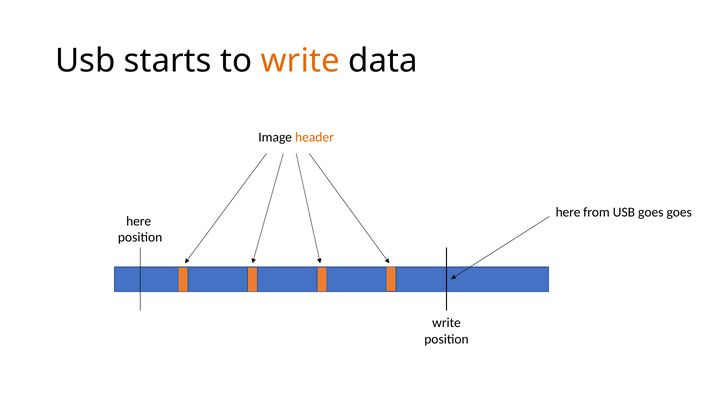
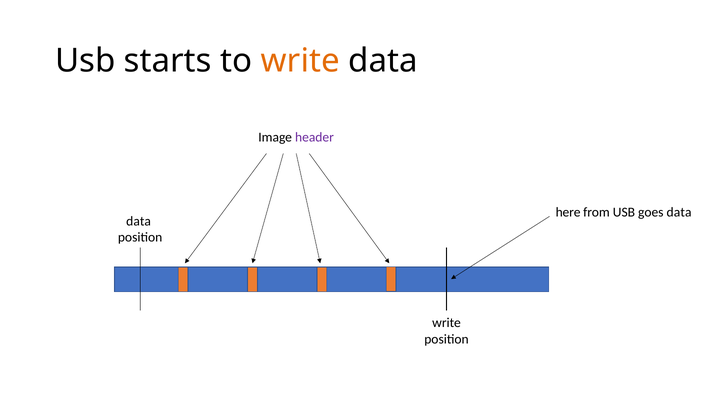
header colour: orange -> purple
goes goes: goes -> data
here at (139, 221): here -> data
